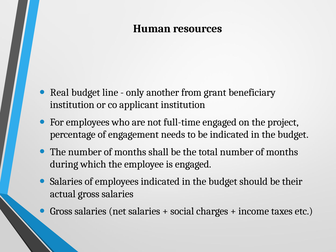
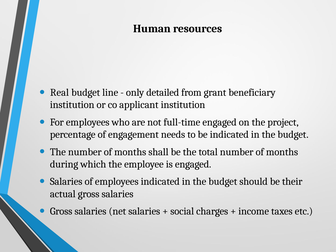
another: another -> detailed
